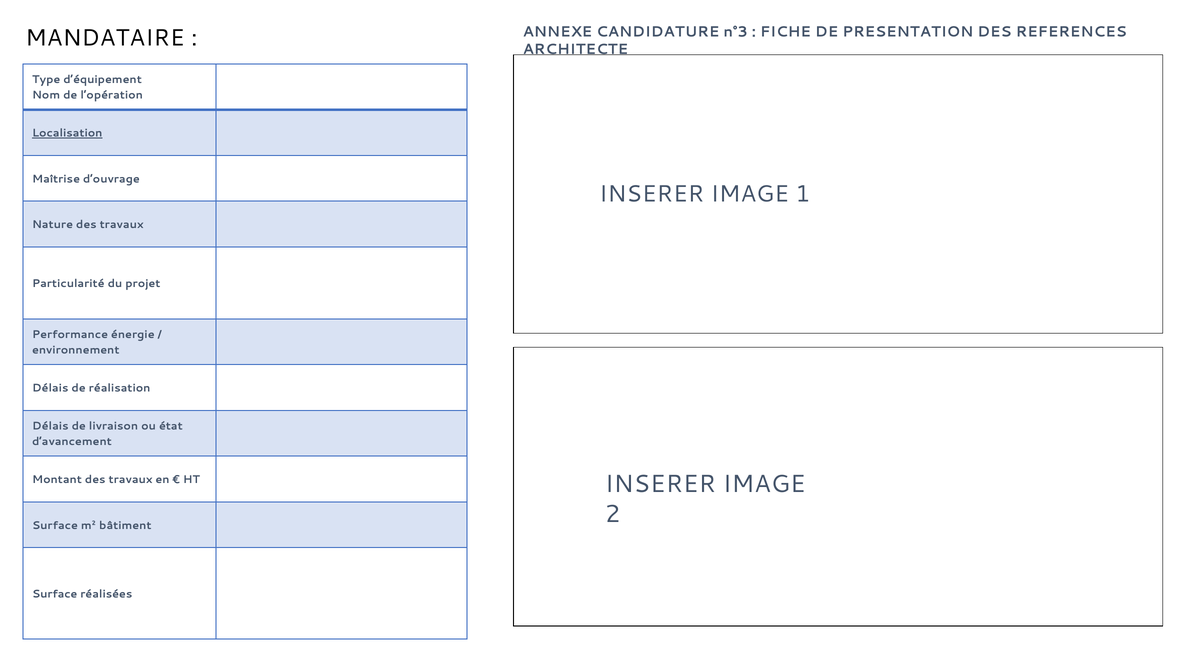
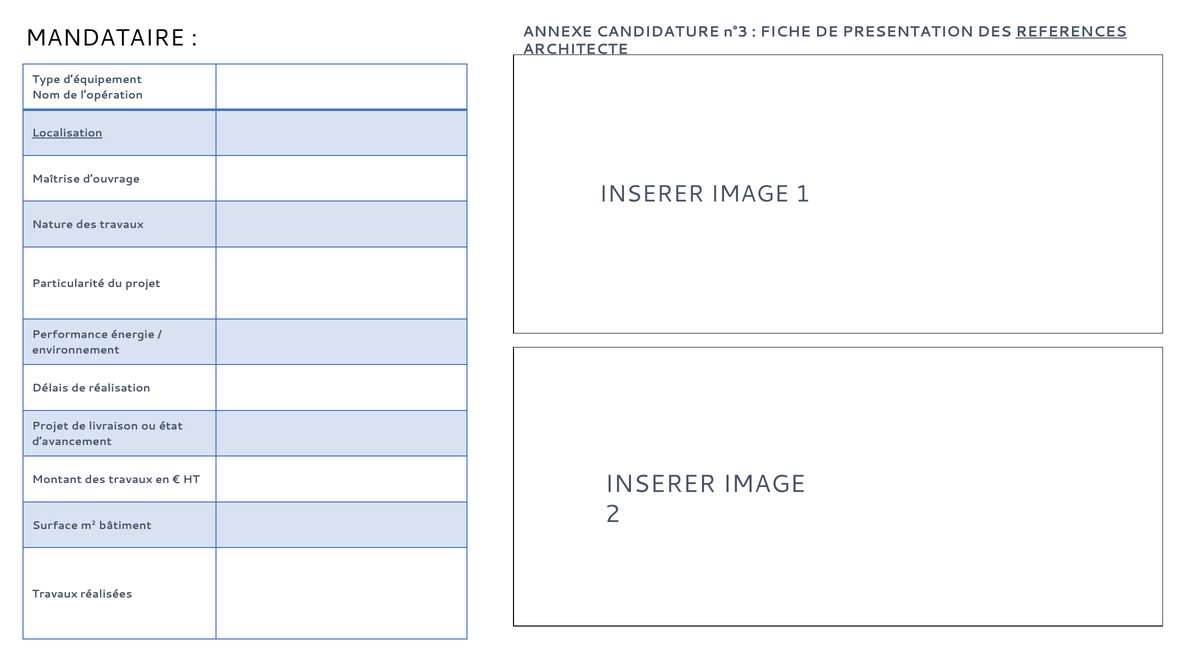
REFERENCES underline: none -> present
Délais at (50, 426): Délais -> Projet
Surface at (55, 594): Surface -> Travaux
